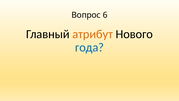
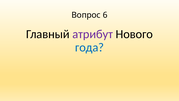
атрибут colour: orange -> purple
